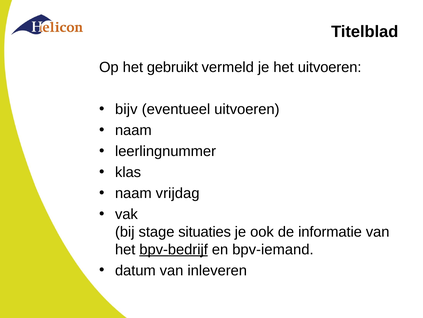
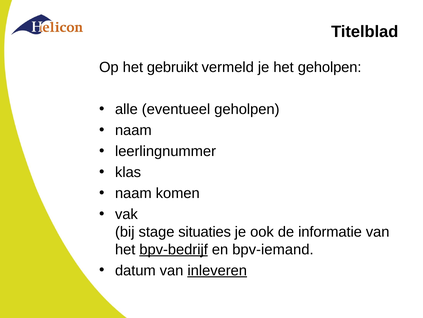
het uitvoeren: uitvoeren -> geholpen
bijv: bijv -> alle
eventueel uitvoeren: uitvoeren -> geholpen
vrijdag: vrijdag -> komen
inleveren underline: none -> present
